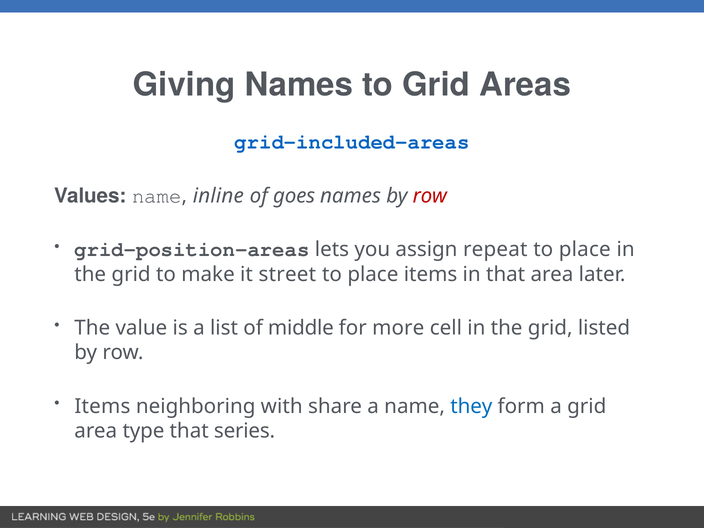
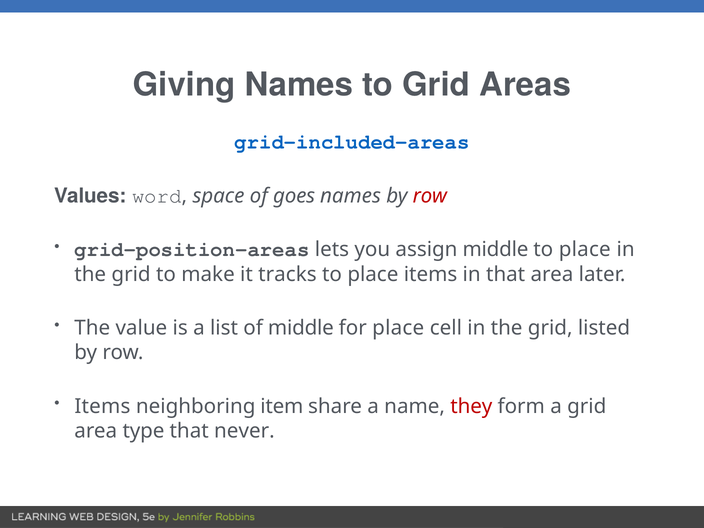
Values name: name -> word
inline: inline -> space
assign repeat: repeat -> middle
street: street -> tracks
for more: more -> place
with: with -> item
they colour: blue -> red
series: series -> never
